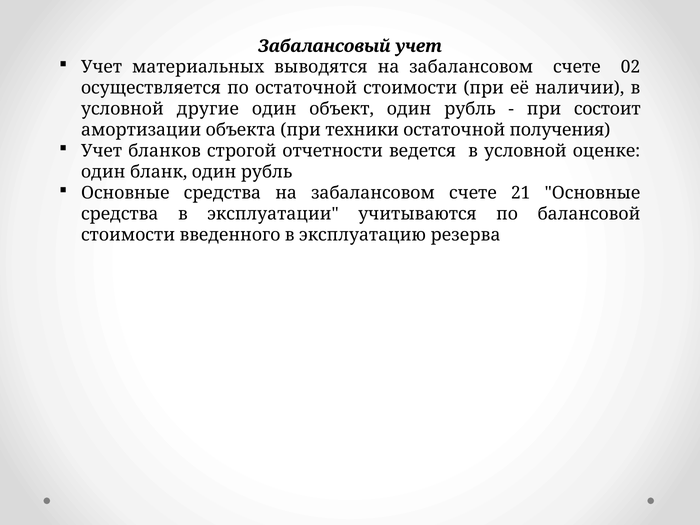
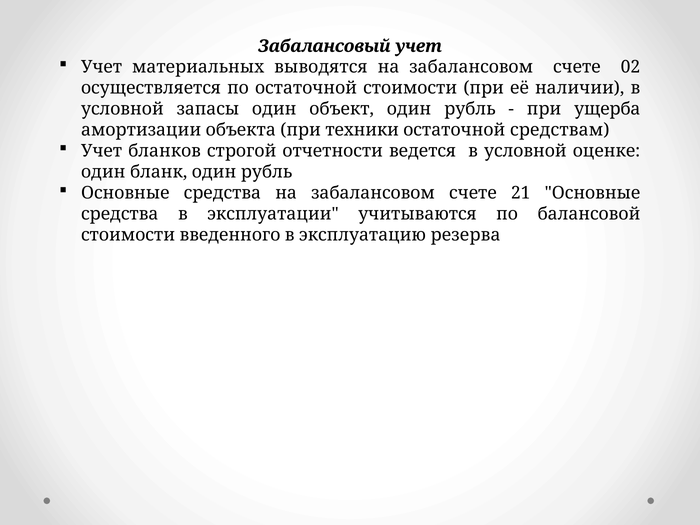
другие: другие -> запасы
состоит: состоит -> ущерба
получения: получения -> средствам
